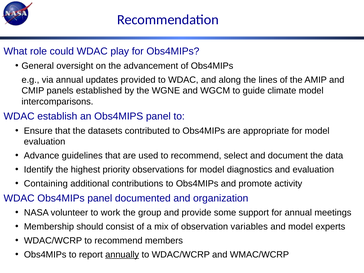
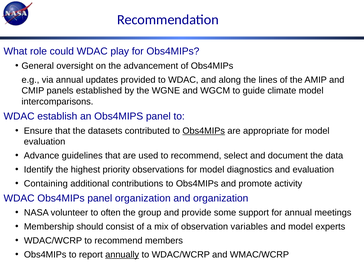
Obs4MIPs at (204, 131) underline: none -> present
panel documented: documented -> organization
work: work -> often
